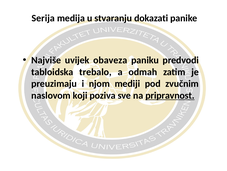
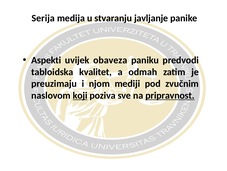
dokazati: dokazati -> javljanje
Najviše: Najviše -> Aspekti
trebalo: trebalo -> kvalitet
koji underline: none -> present
